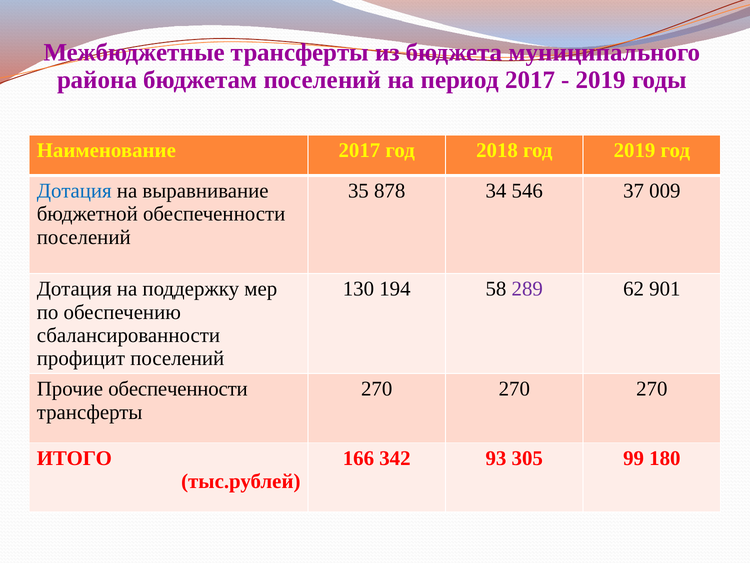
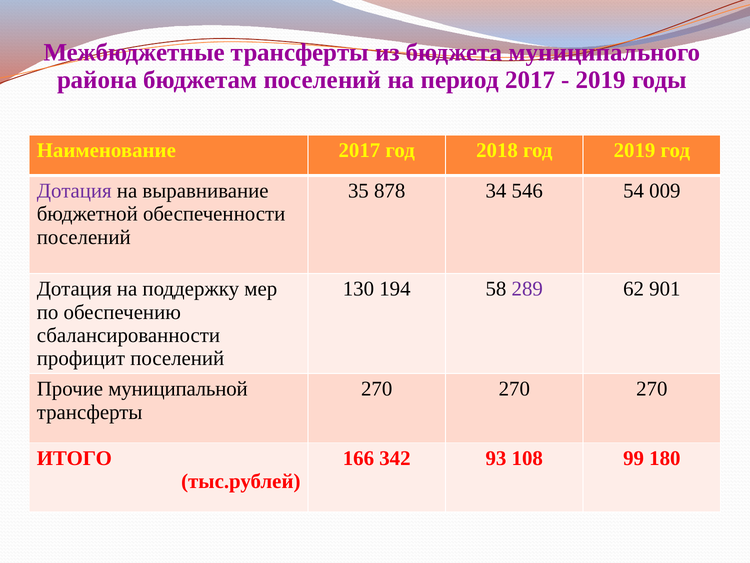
Дотация at (74, 191) colour: blue -> purple
37: 37 -> 54
Прочие обеспеченности: обеспеченности -> муниципальной
305: 305 -> 108
